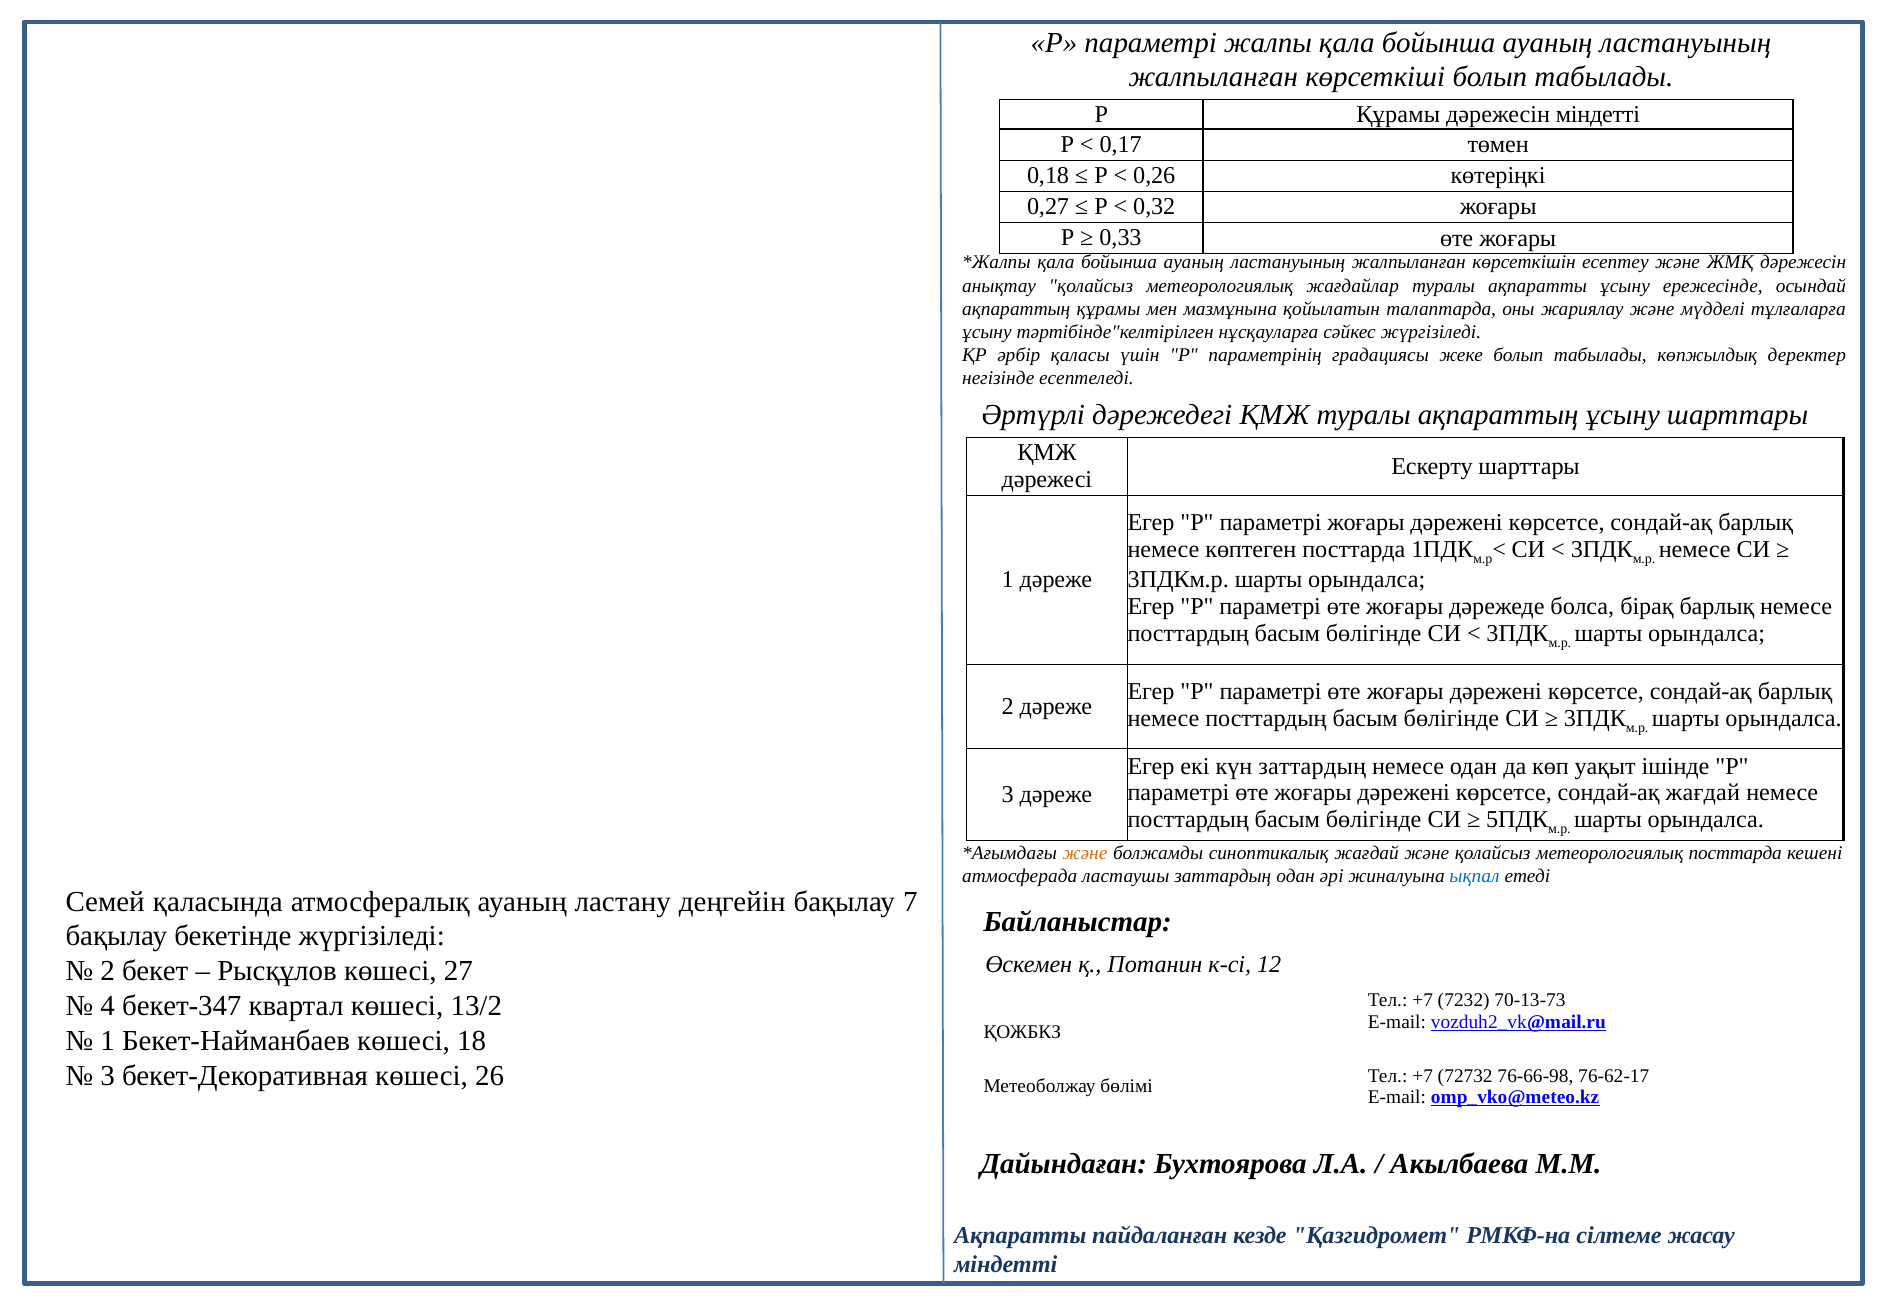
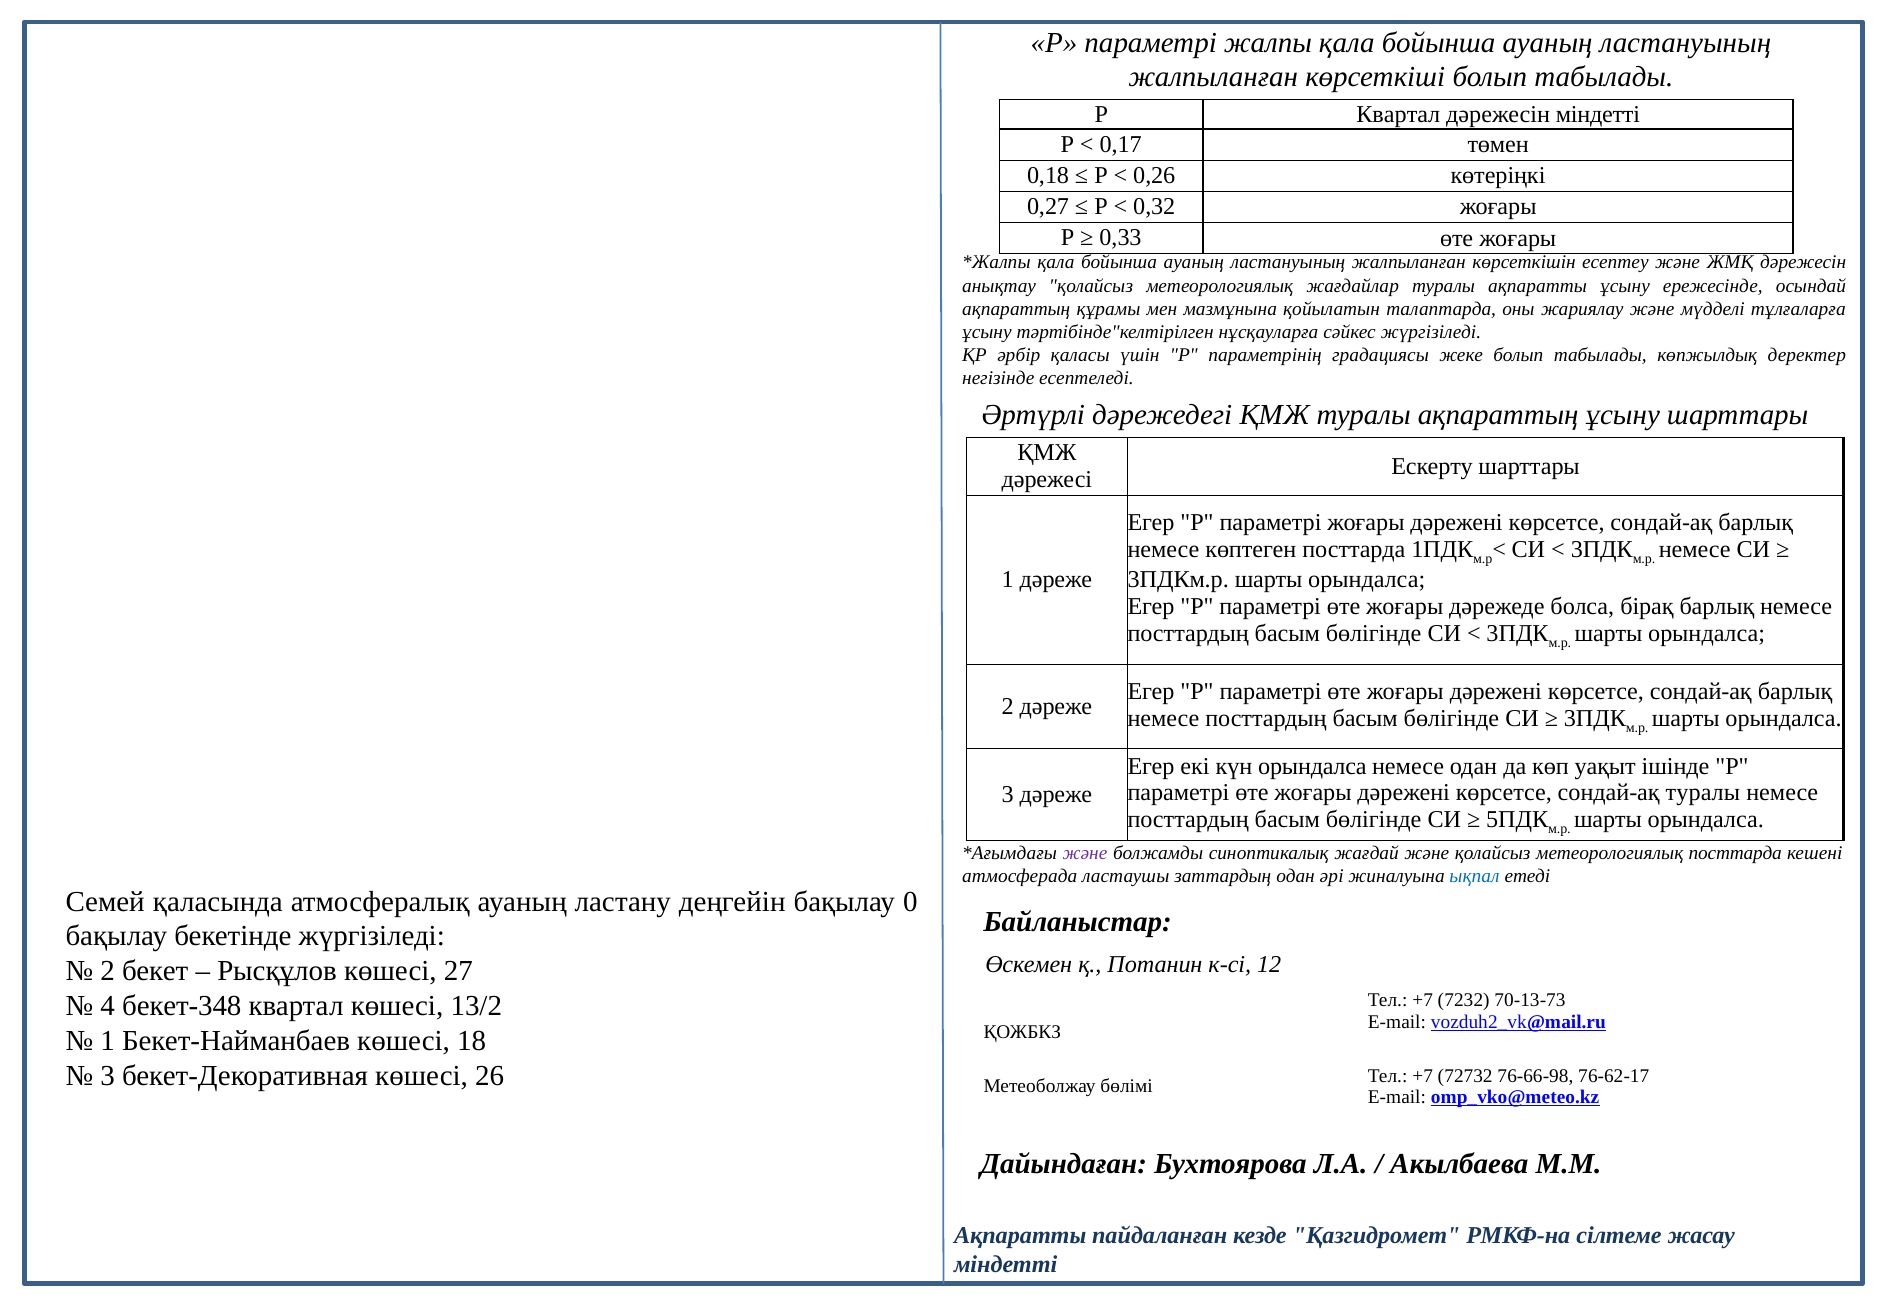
Р Құрамы: Құрамы -> Квартал
күн заттардың: заттардың -> орындалса
сондай-ақ жағдай: жағдай -> туралы
және at (1085, 853) colour: orange -> purple
7: 7 -> 0
бекет-347: бекет-347 -> бекет-348
